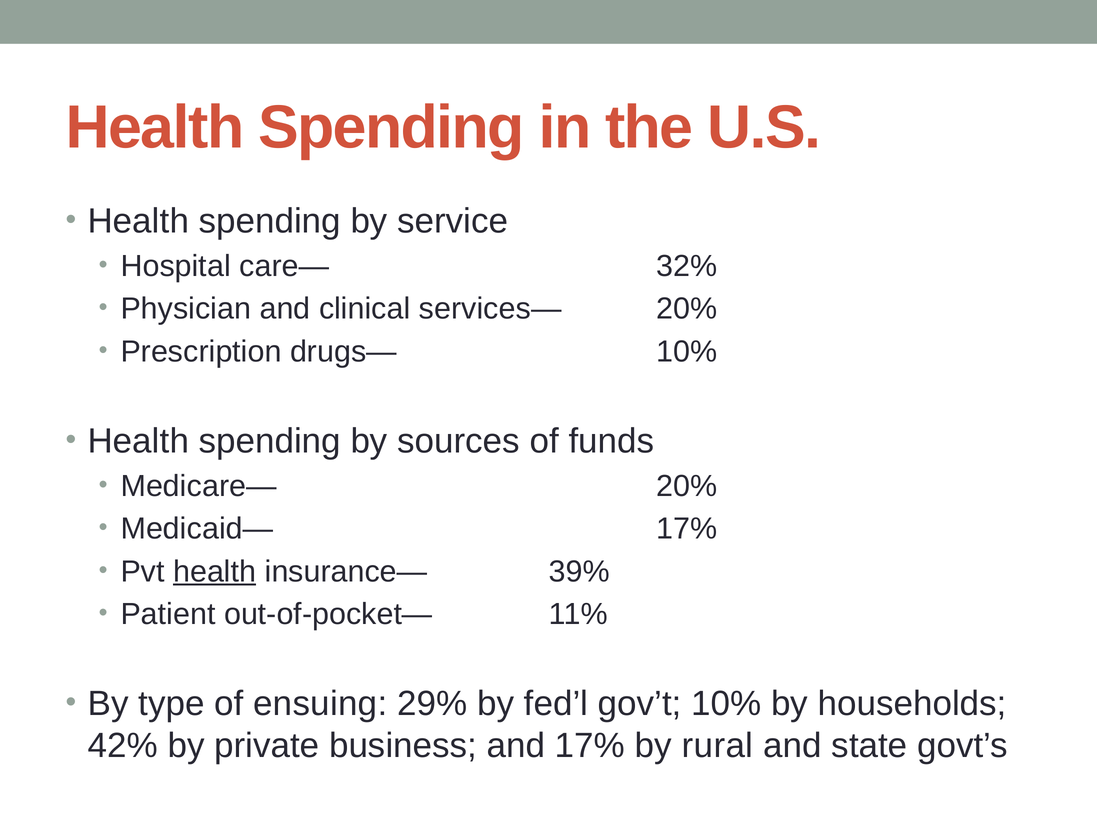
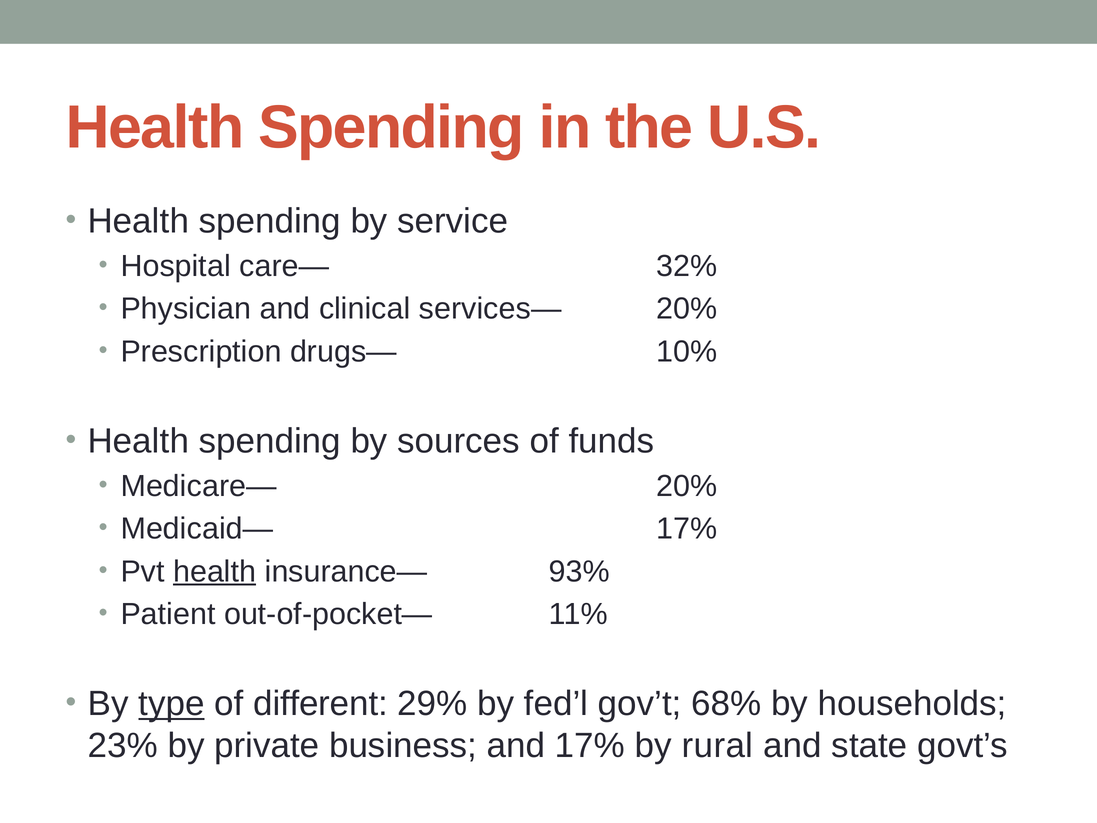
39%: 39% -> 93%
type underline: none -> present
ensuing: ensuing -> different
gov’t 10%: 10% -> 68%
42%: 42% -> 23%
